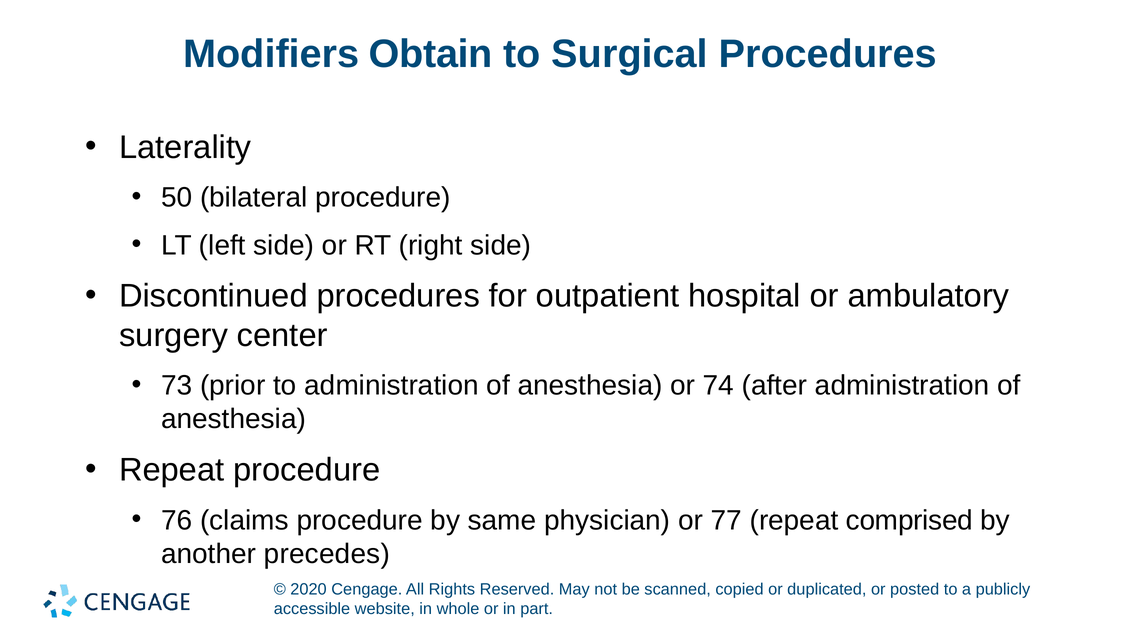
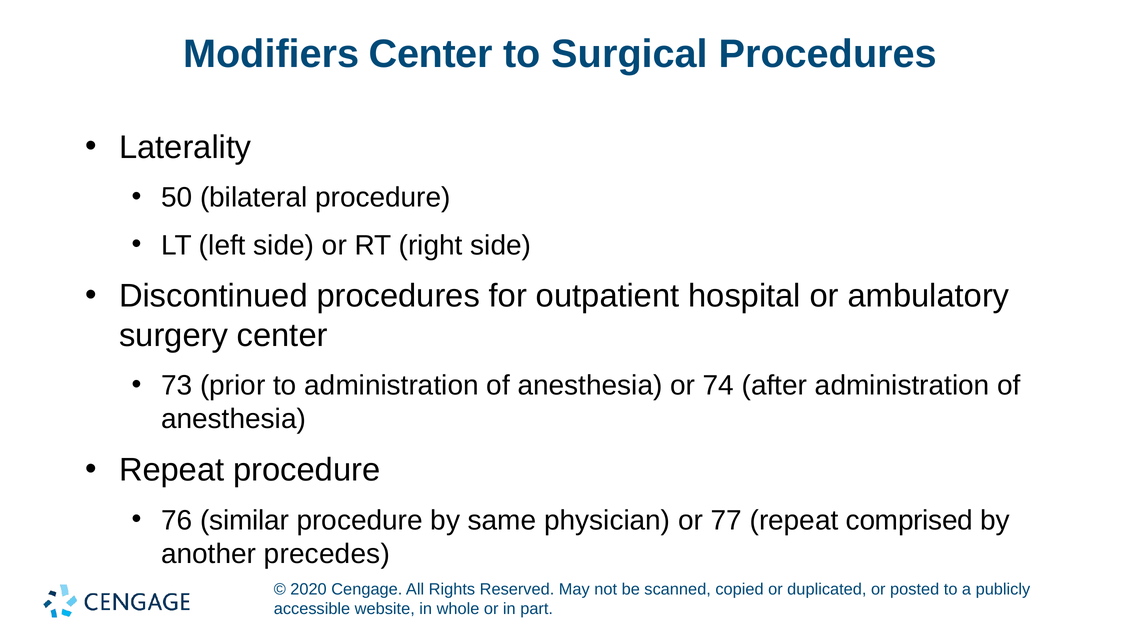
Modifiers Obtain: Obtain -> Center
claims: claims -> similar
